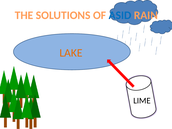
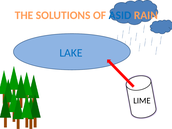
LAKE colour: orange -> blue
